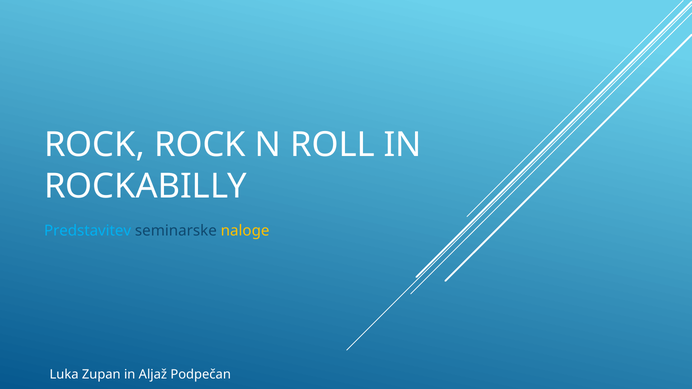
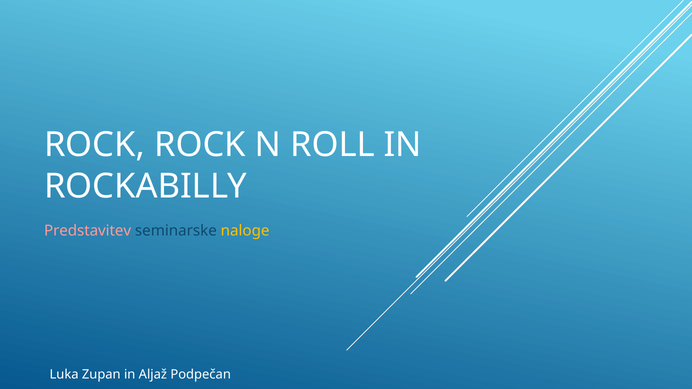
Predstavitev colour: light blue -> pink
